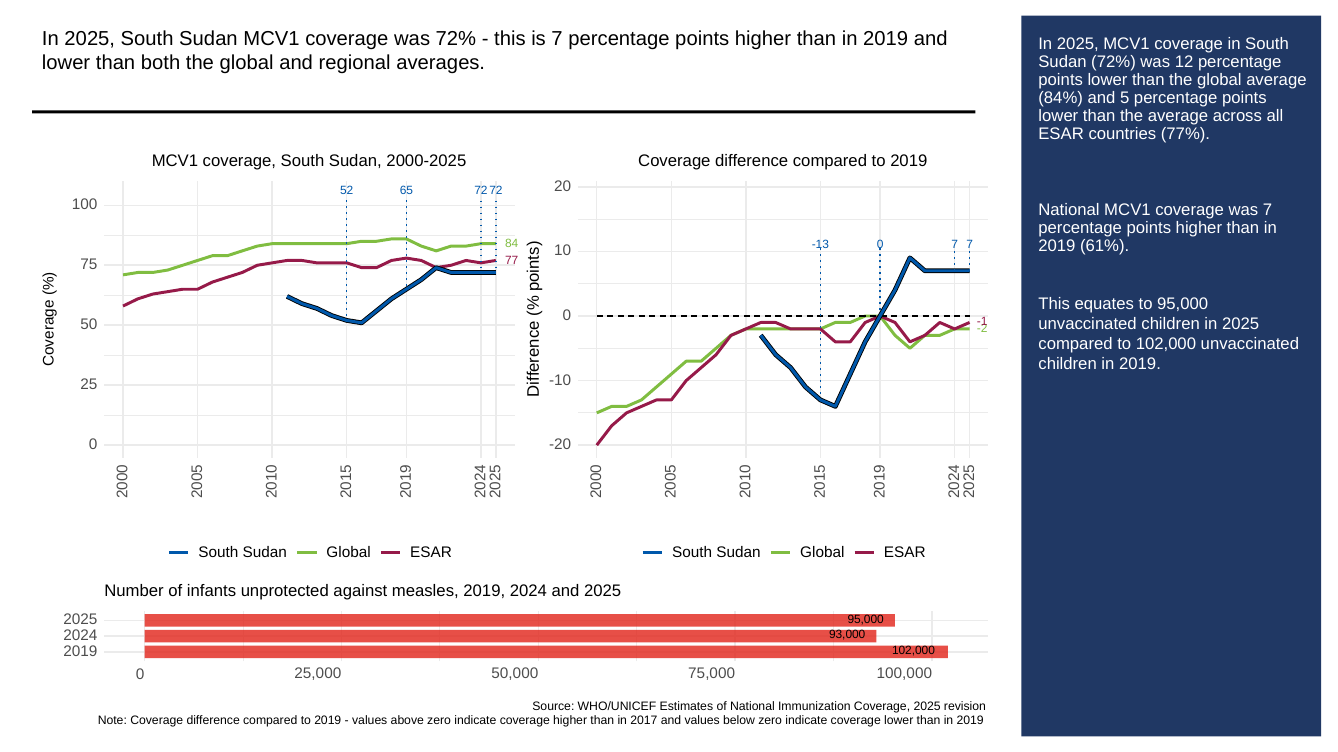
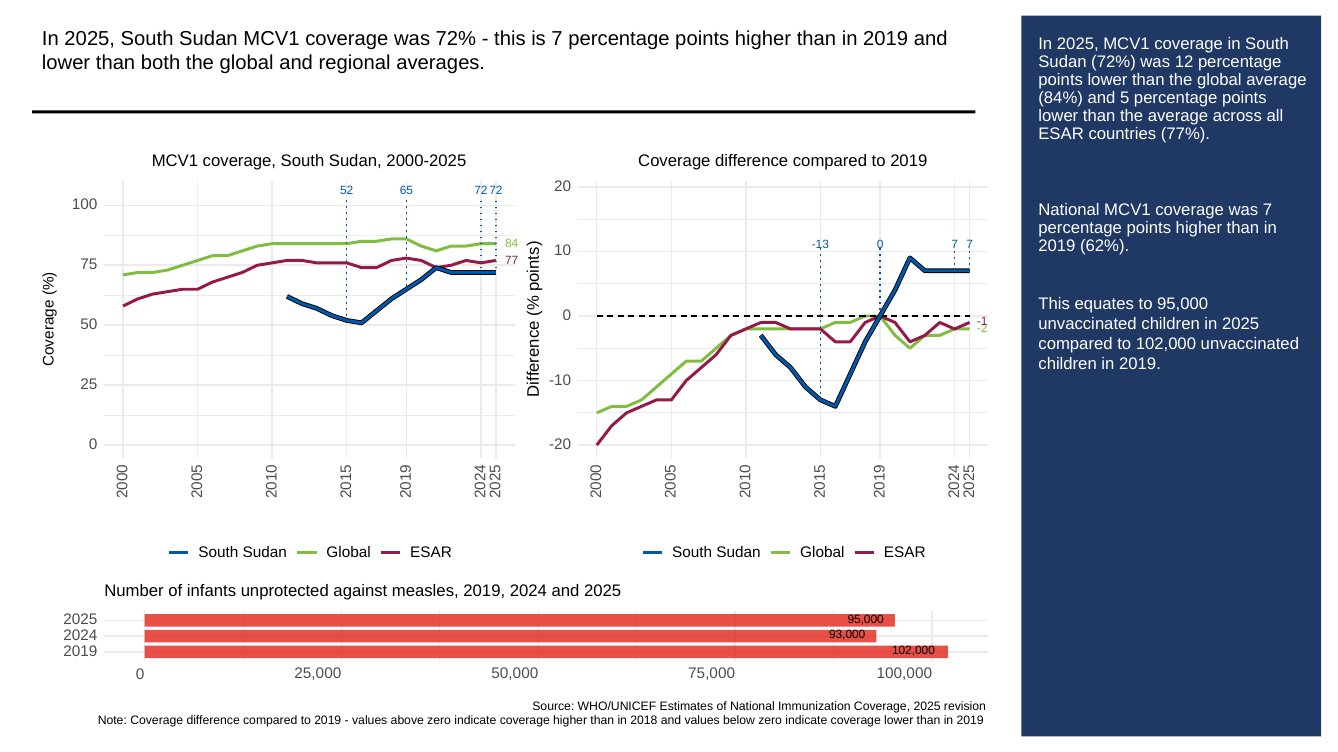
61%: 61% -> 62%
2017: 2017 -> 2018
